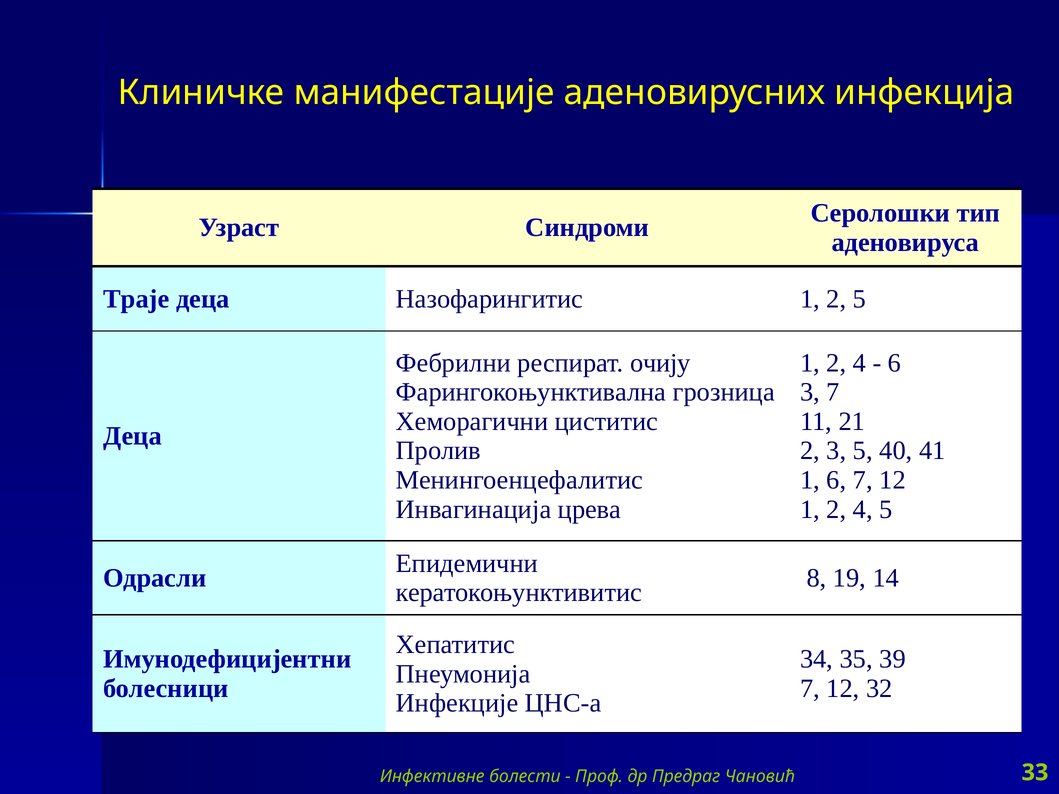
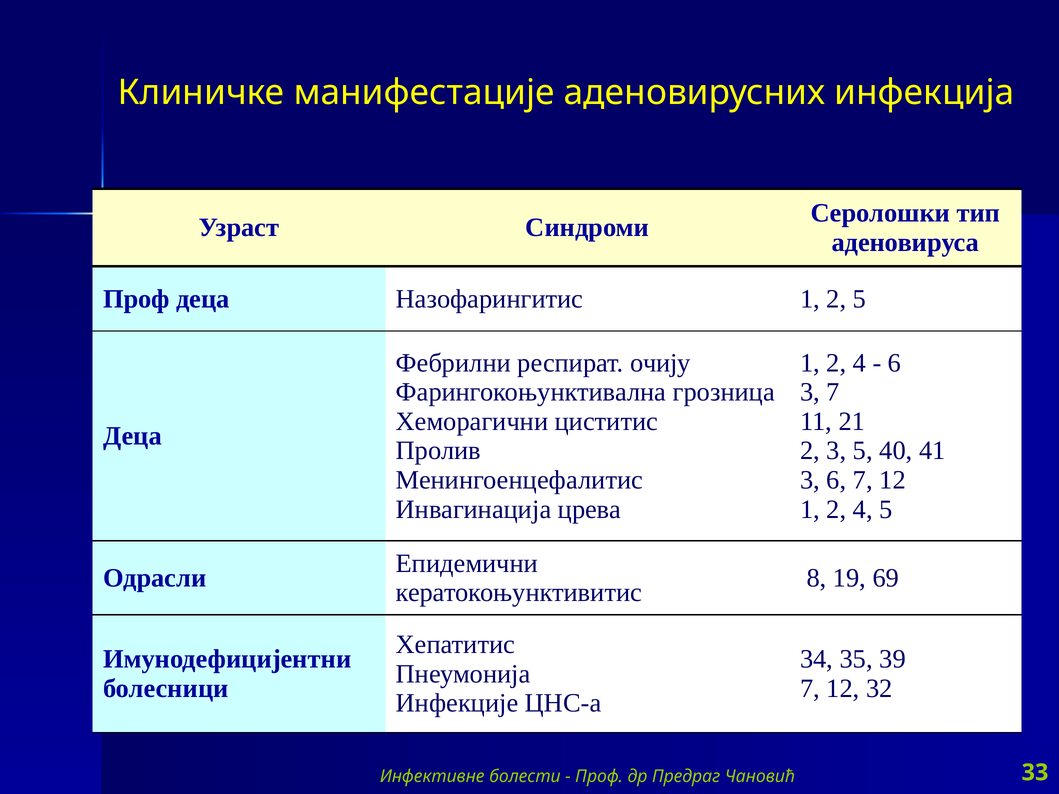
Траје at (136, 299): Траје -> Проф
1 at (810, 480): 1 -> 3
14: 14 -> 69
